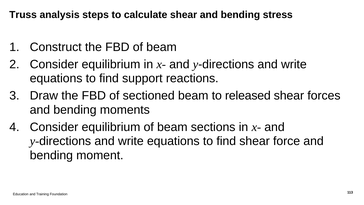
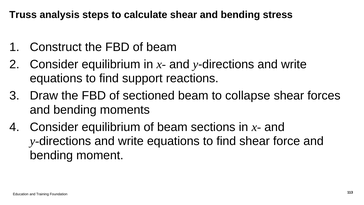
released: released -> collapse
